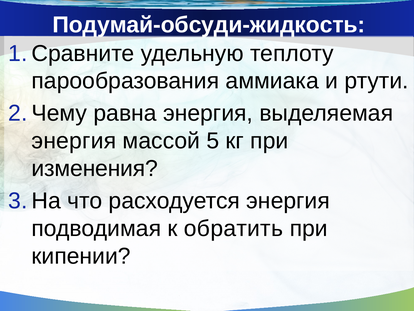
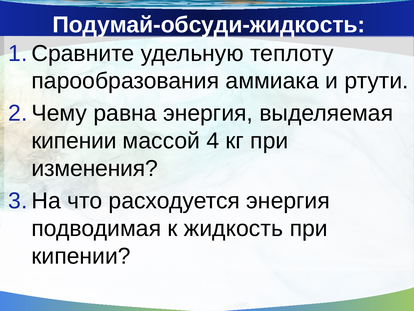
энергия at (74, 141): энергия -> кипении
5: 5 -> 4
обратить: обратить -> жидкость
